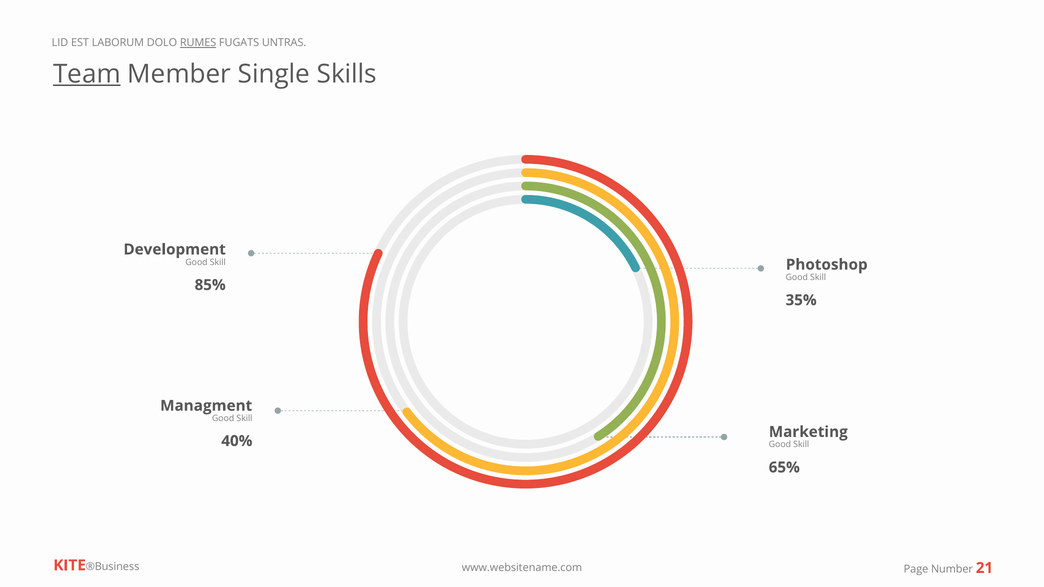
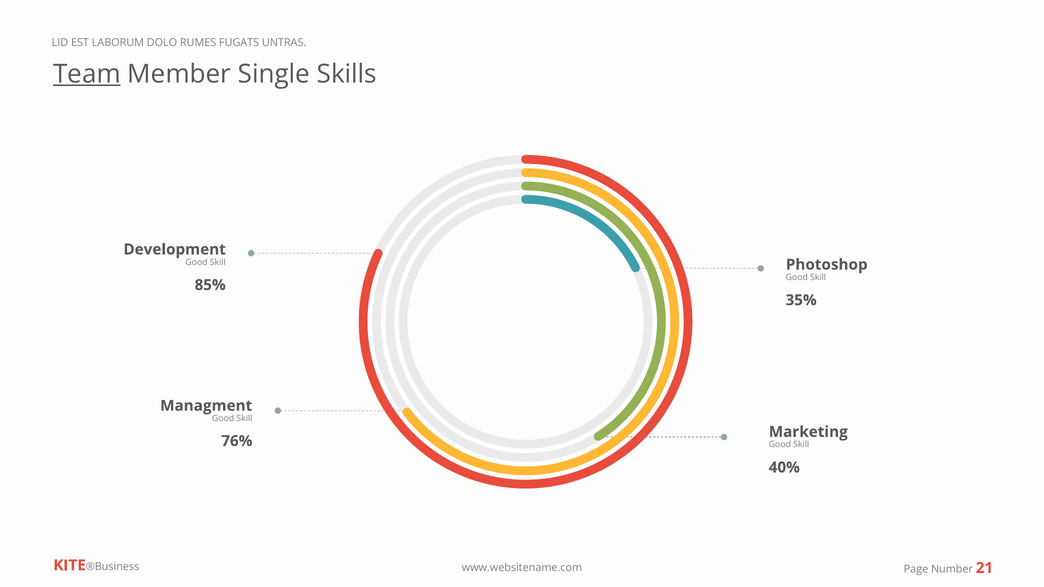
RUMES underline: present -> none
40%: 40% -> 76%
65%: 65% -> 40%
